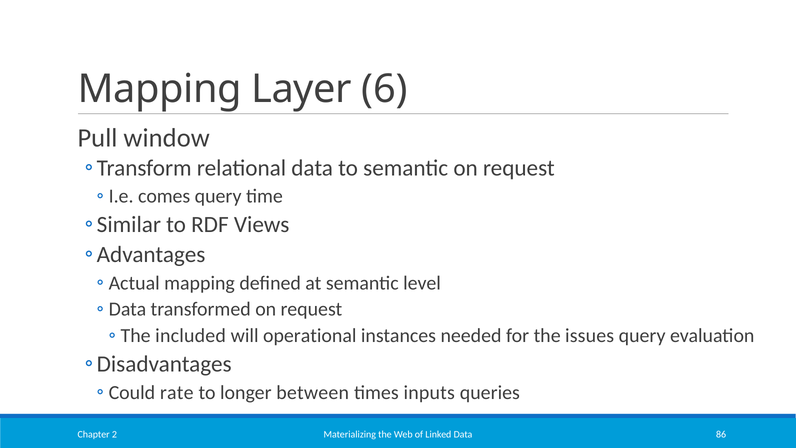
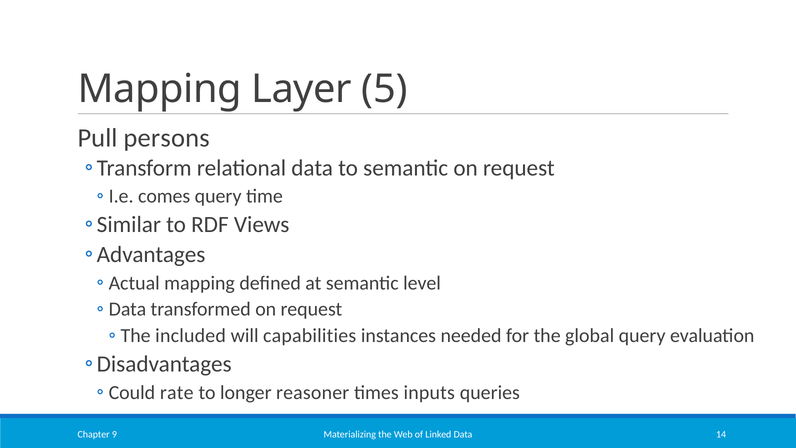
6: 6 -> 5
window: window -> persons
operational: operational -> capabilities
issues: issues -> global
between: between -> reasoner
86: 86 -> 14
2: 2 -> 9
